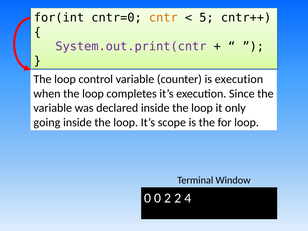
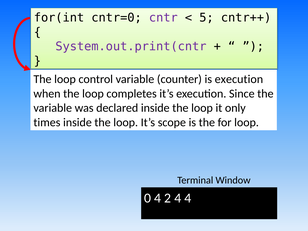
cntr colour: orange -> purple
going: going -> times
0 0: 0 -> 4
2 2: 2 -> 4
